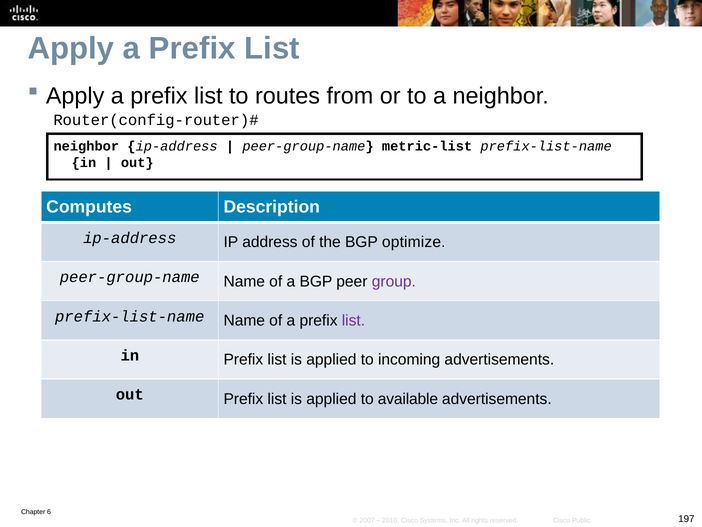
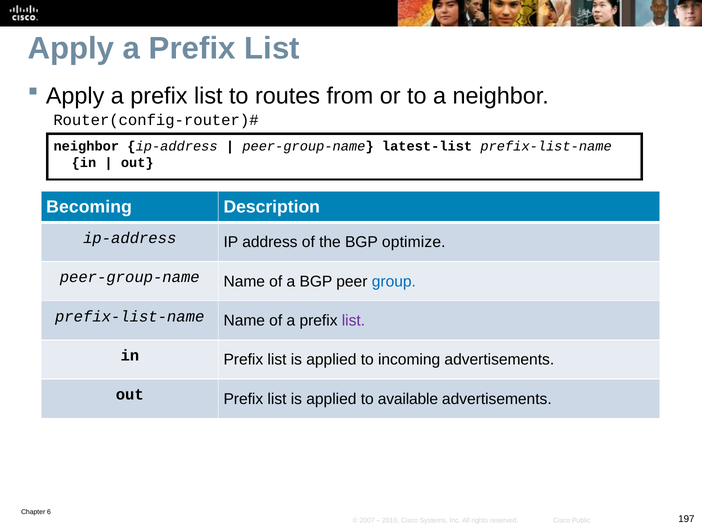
metric-list: metric-list -> latest-list
Computes: Computes -> Becoming
group colour: purple -> blue
